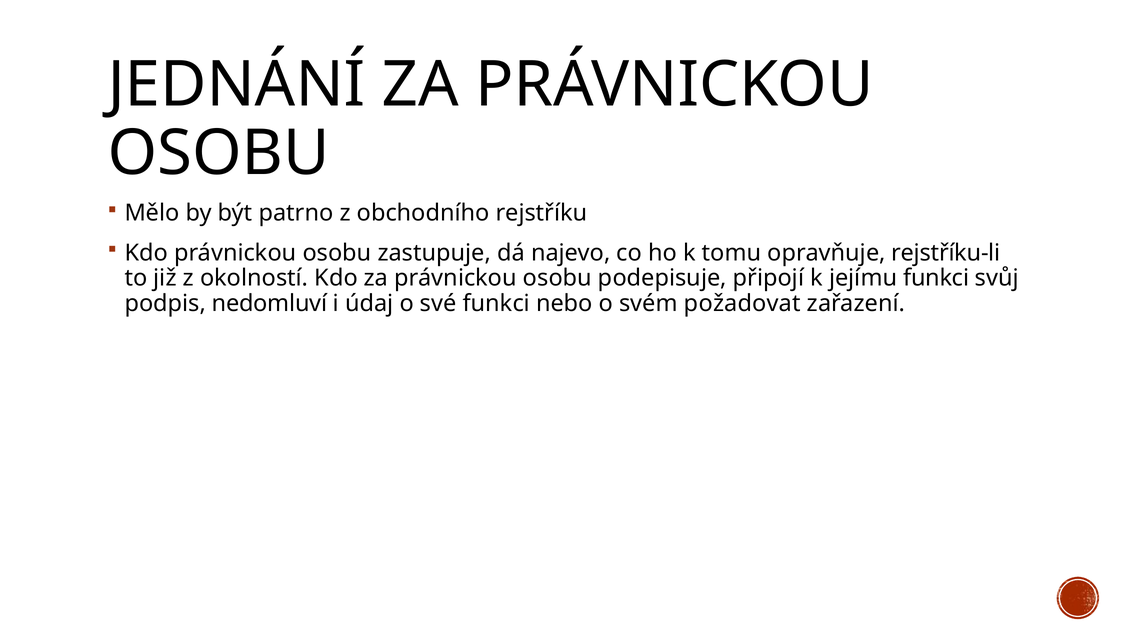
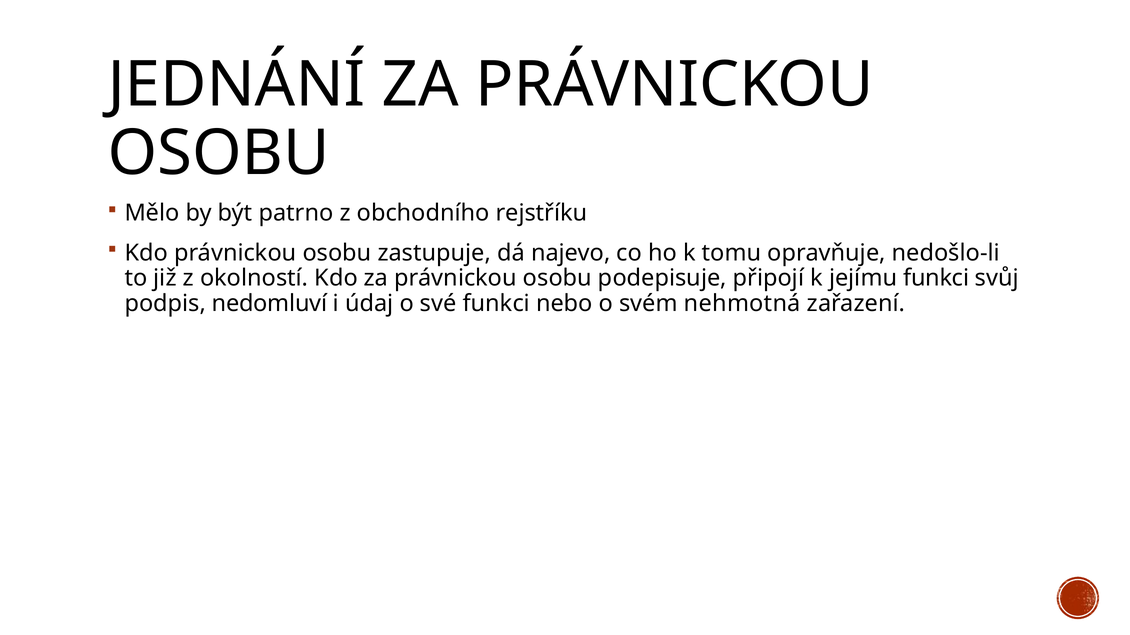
rejstříku-li: rejstříku-li -> nedošlo-li
požadovat: požadovat -> nehmotná
